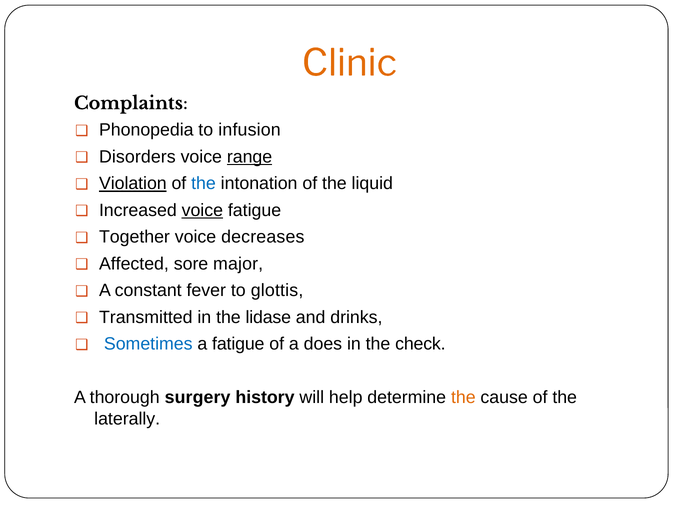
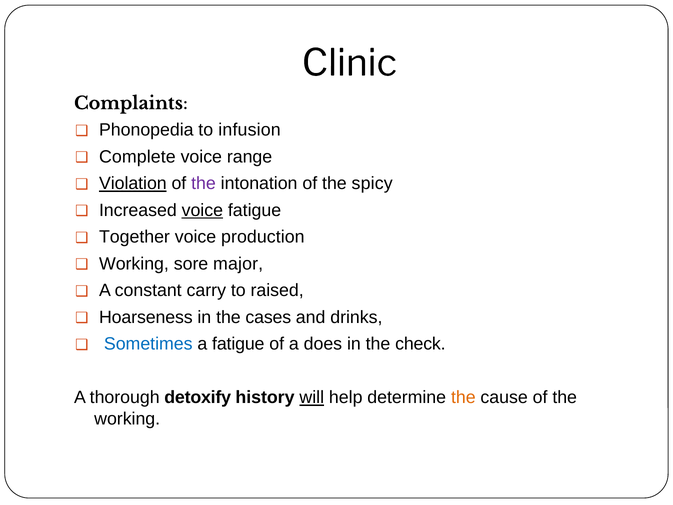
Clinic colour: orange -> black
Disorders: Disorders -> Complete
range underline: present -> none
the at (203, 184) colour: blue -> purple
liquid: liquid -> spicy
decreases: decreases -> production
Affected at (134, 264): Affected -> Working
fever: fever -> carry
glottis: glottis -> raised
Transmitted: Transmitted -> Hoarseness
lidase: lidase -> cases
surgery: surgery -> detoxify
will underline: none -> present
laterally at (127, 419): laterally -> working
